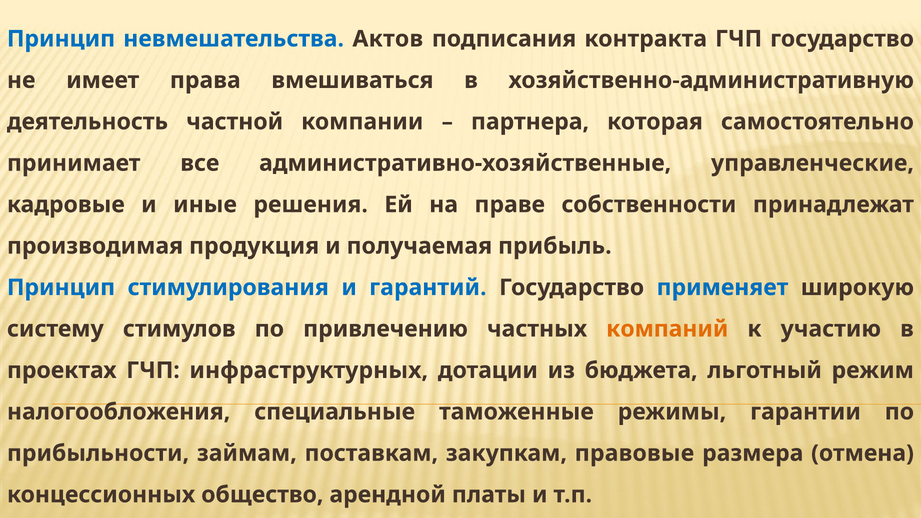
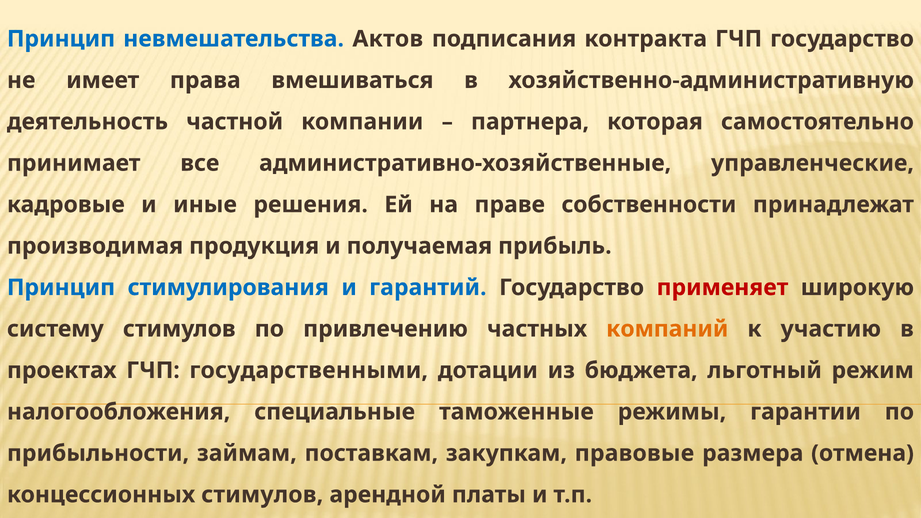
применяет colour: blue -> red
инфраструктурных: инфраструктурных -> государственными
концессионных общество: общество -> стимулов
